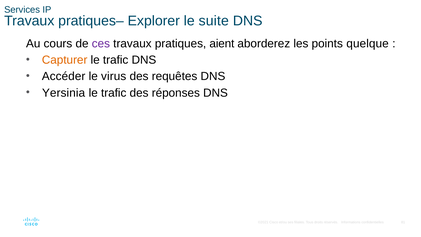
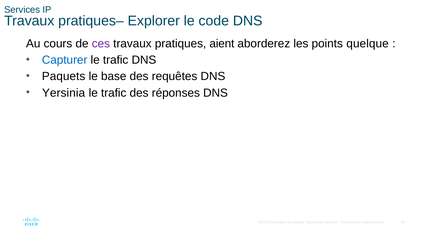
suite: suite -> code
Capturer colour: orange -> blue
Accéder: Accéder -> Paquets
virus: virus -> base
